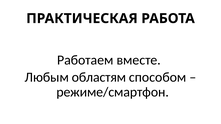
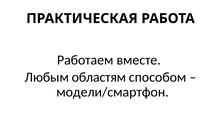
режиме/смартфон: режиме/смартфон -> модели/смартфон
